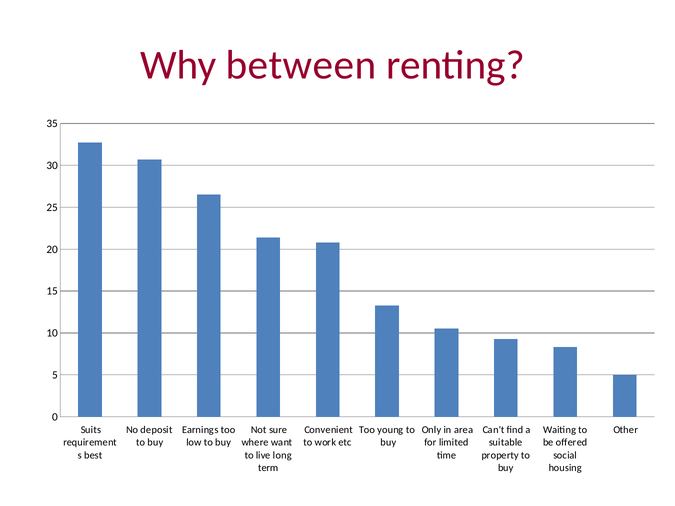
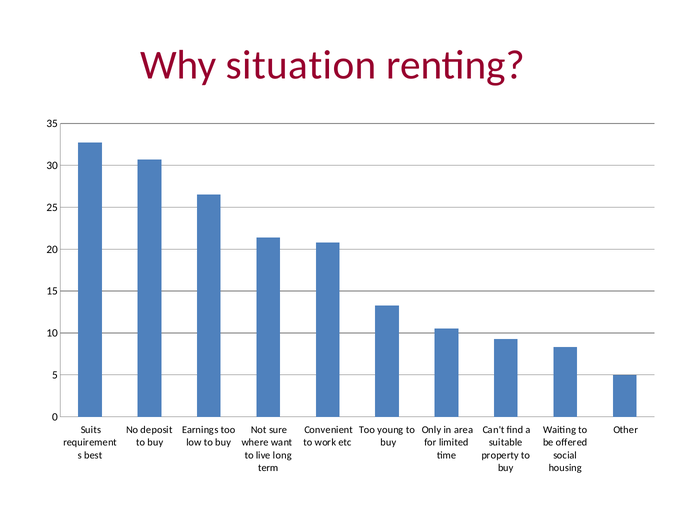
between: between -> situation
